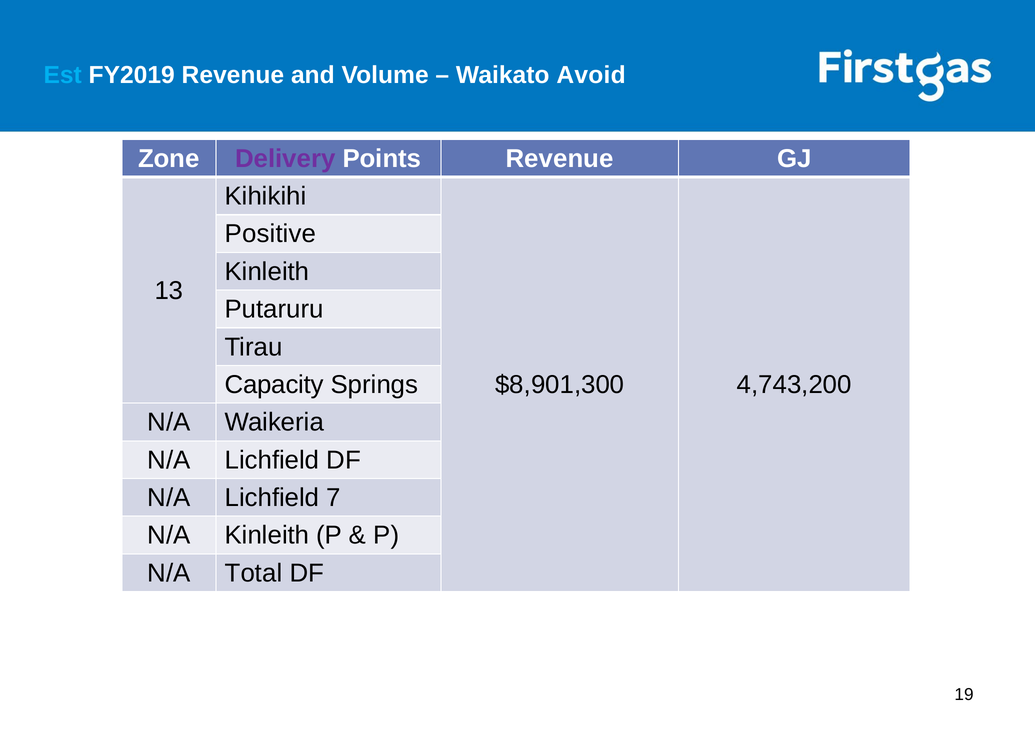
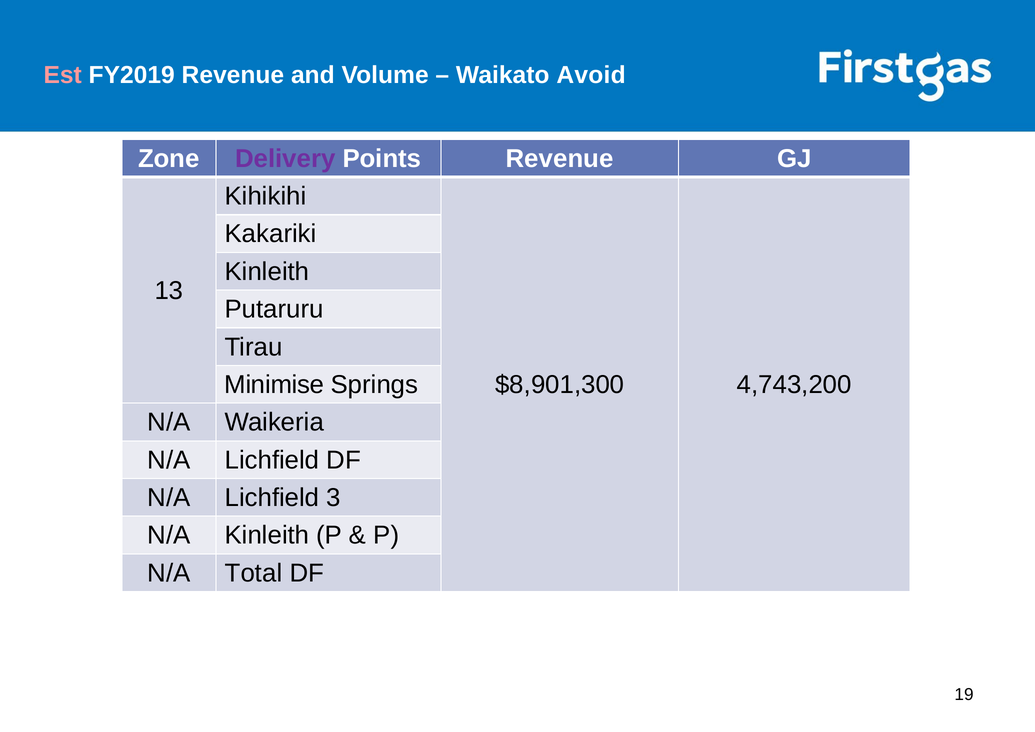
Est colour: light blue -> pink
Positive: Positive -> Kakariki
Capacity: Capacity -> Minimise
7: 7 -> 3
